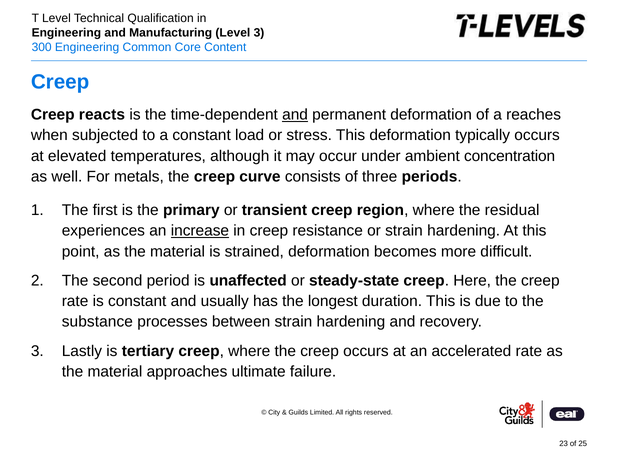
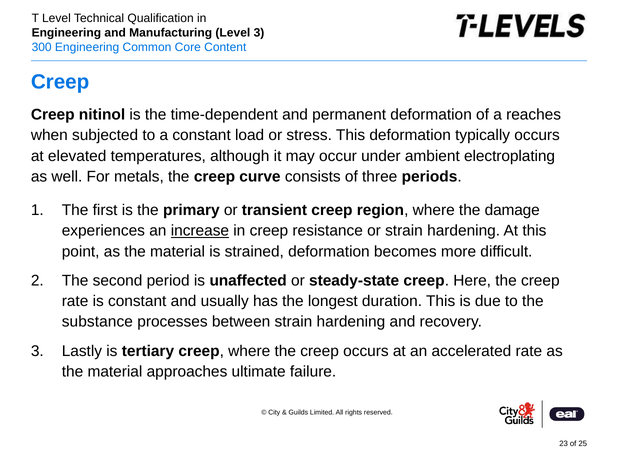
reacts: reacts -> nitinol
and at (295, 115) underline: present -> none
concentration: concentration -> electroplating
residual: residual -> damage
